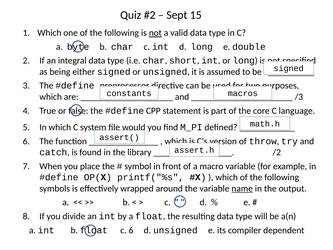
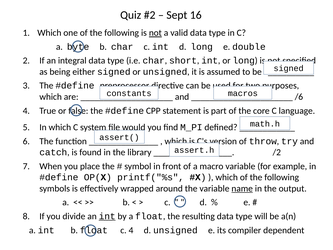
15: 15 -> 16
/3: /3 -> /6
int at (107, 216) underline: none -> present
c 6: 6 -> 4
